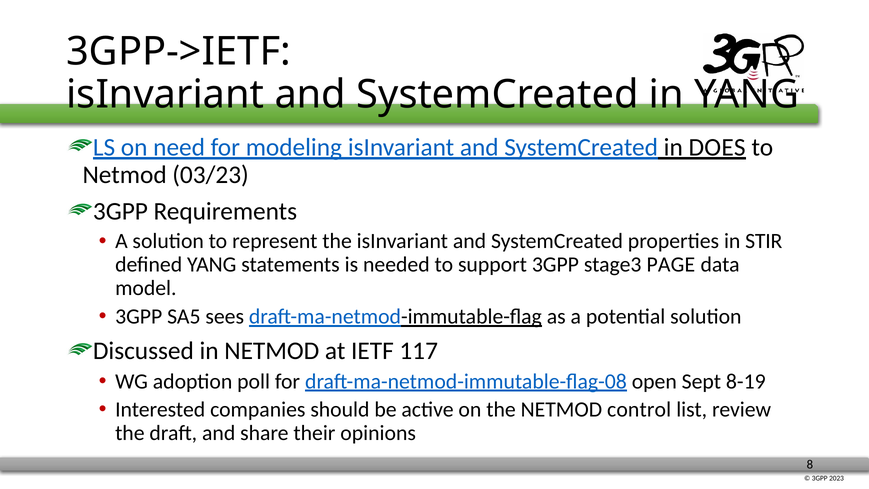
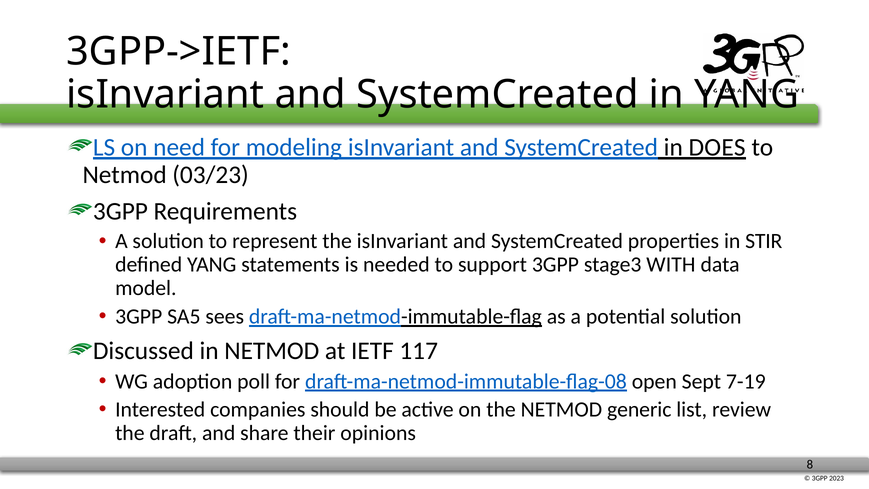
PAGE: PAGE -> WITH
8-19: 8-19 -> 7-19
control: control -> generic
